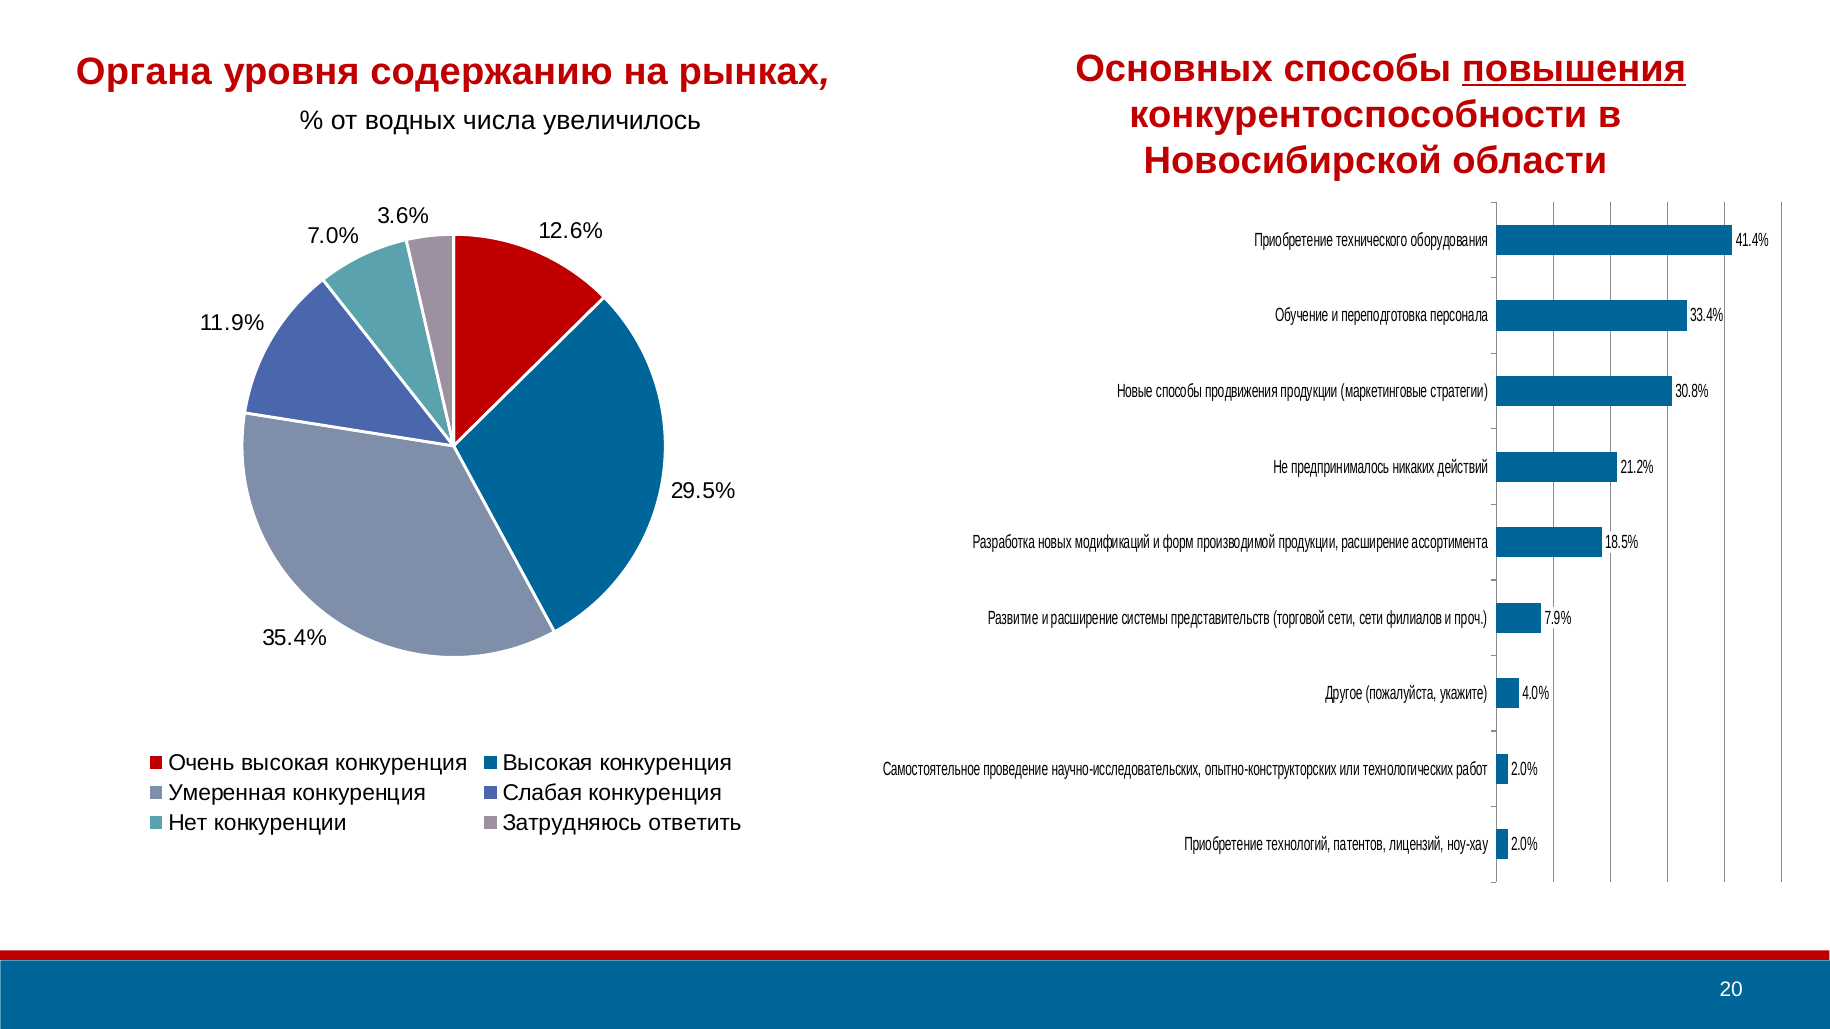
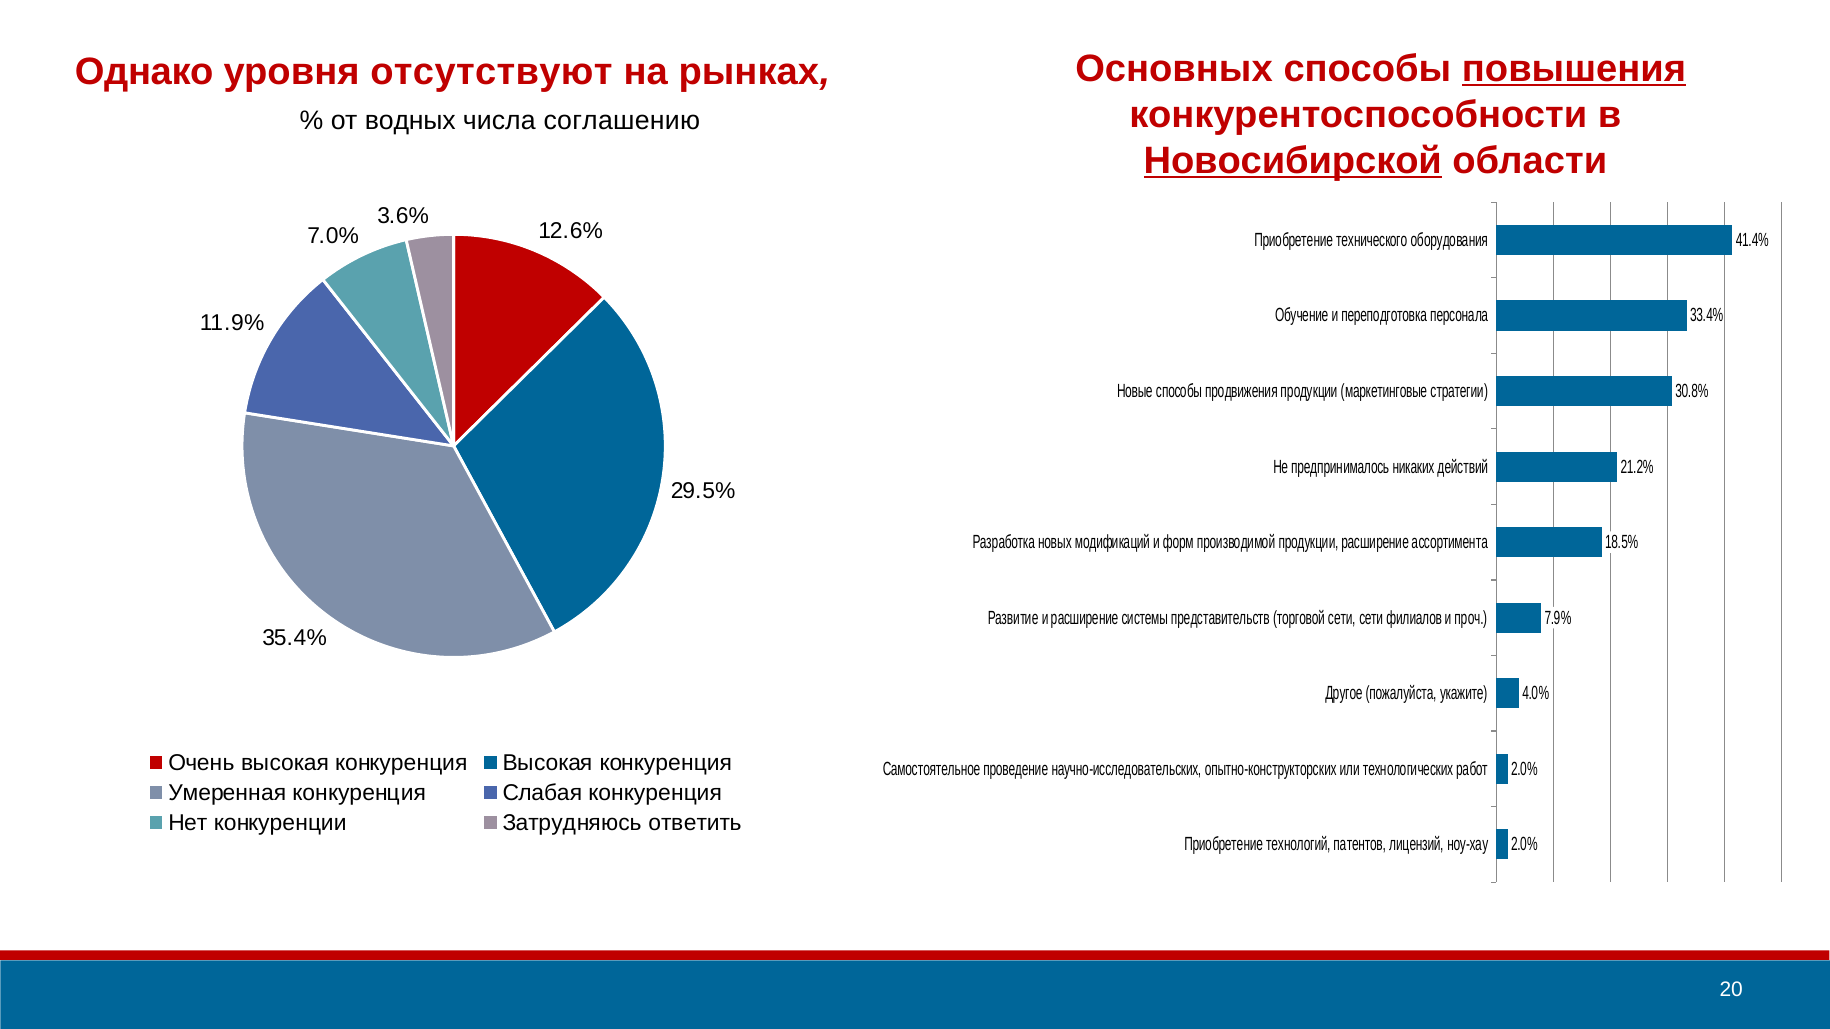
Органа: Органа -> Однако
содержанию: содержанию -> отсутствуют
увеличилось: увеличилось -> соглашению
Новосибирской underline: none -> present
